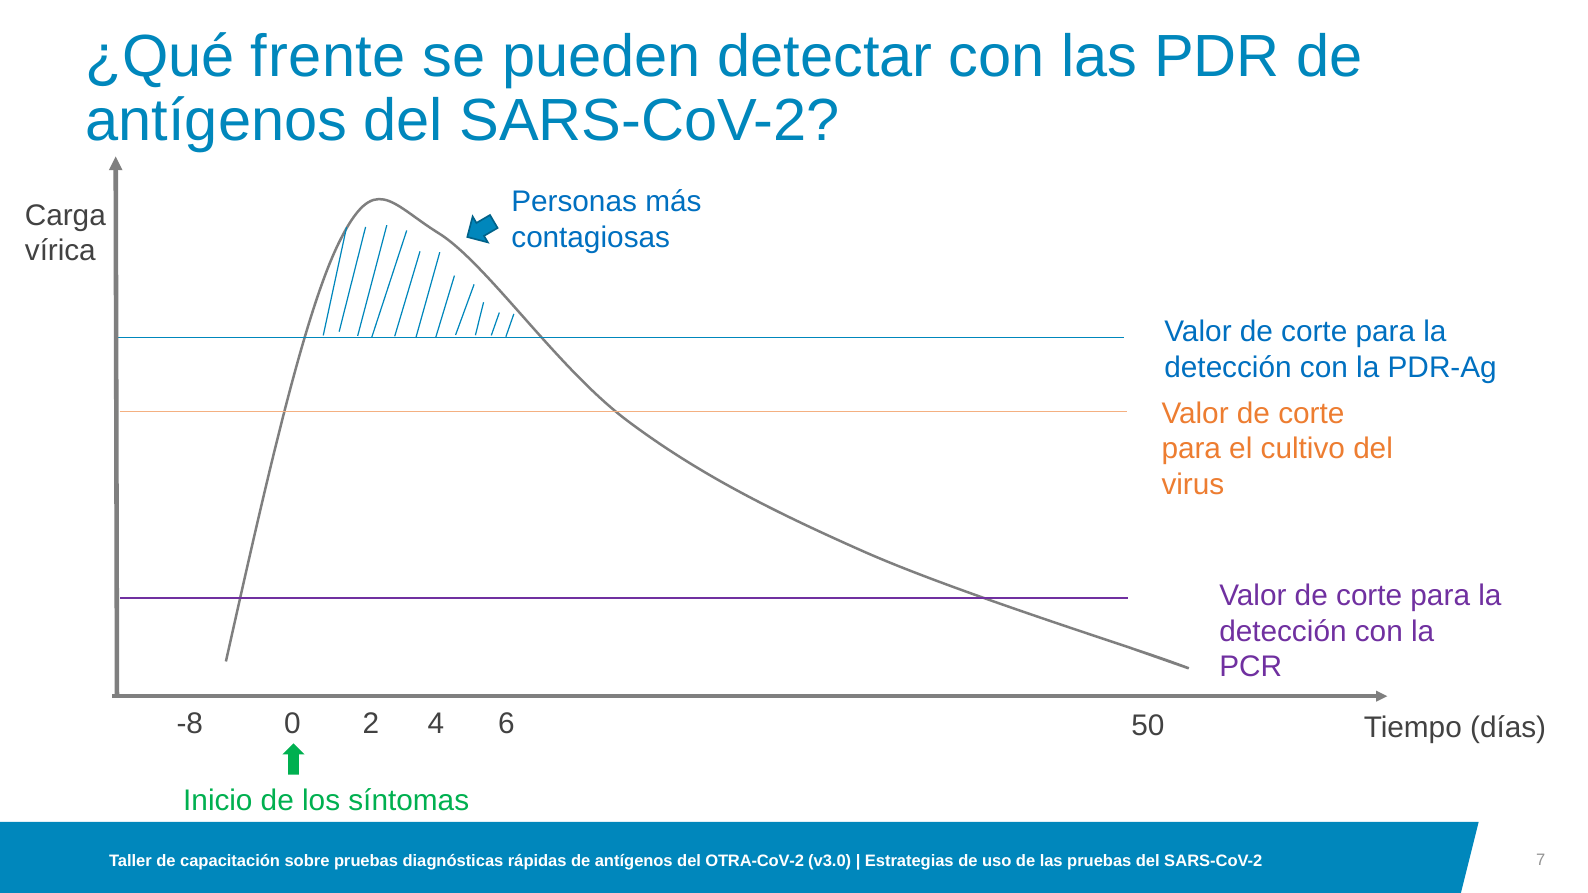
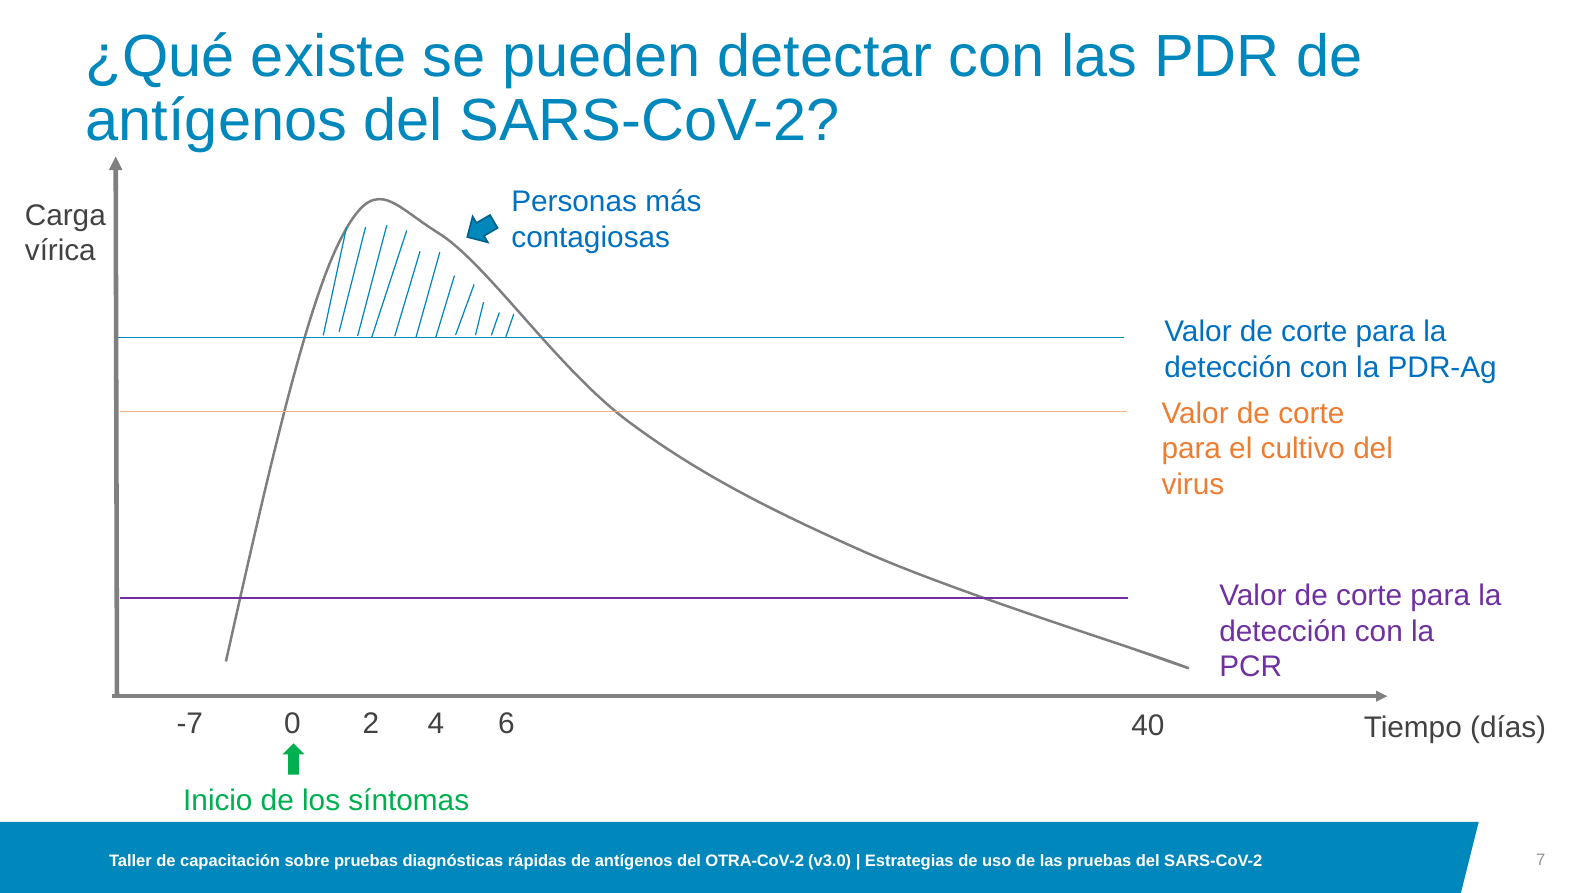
frente: frente -> existe
-8: -8 -> -7
50: 50 -> 40
